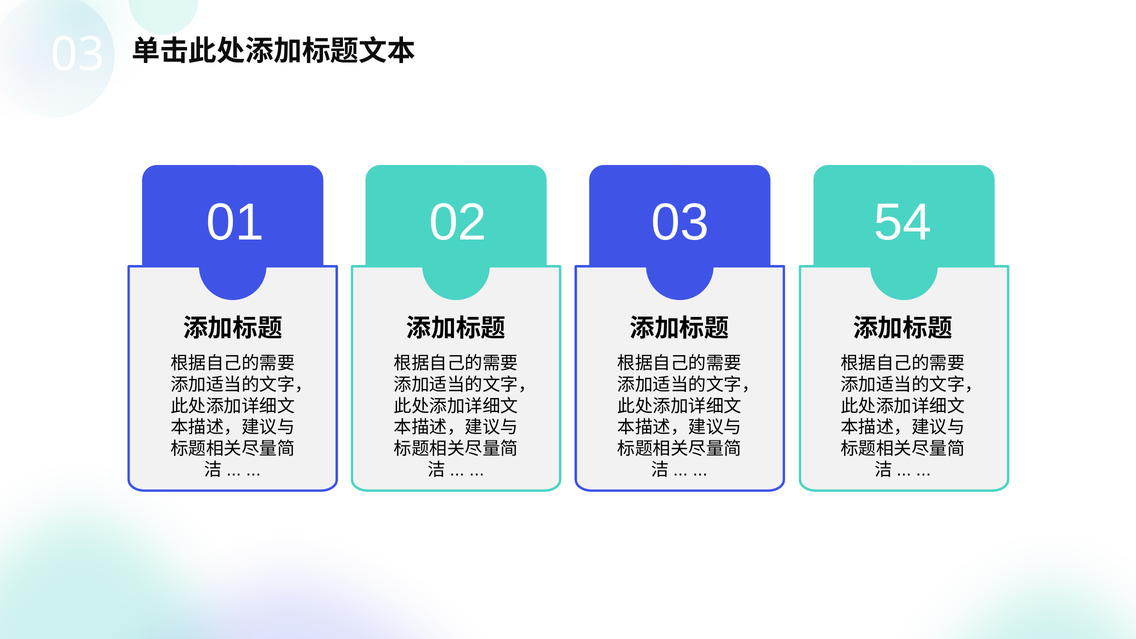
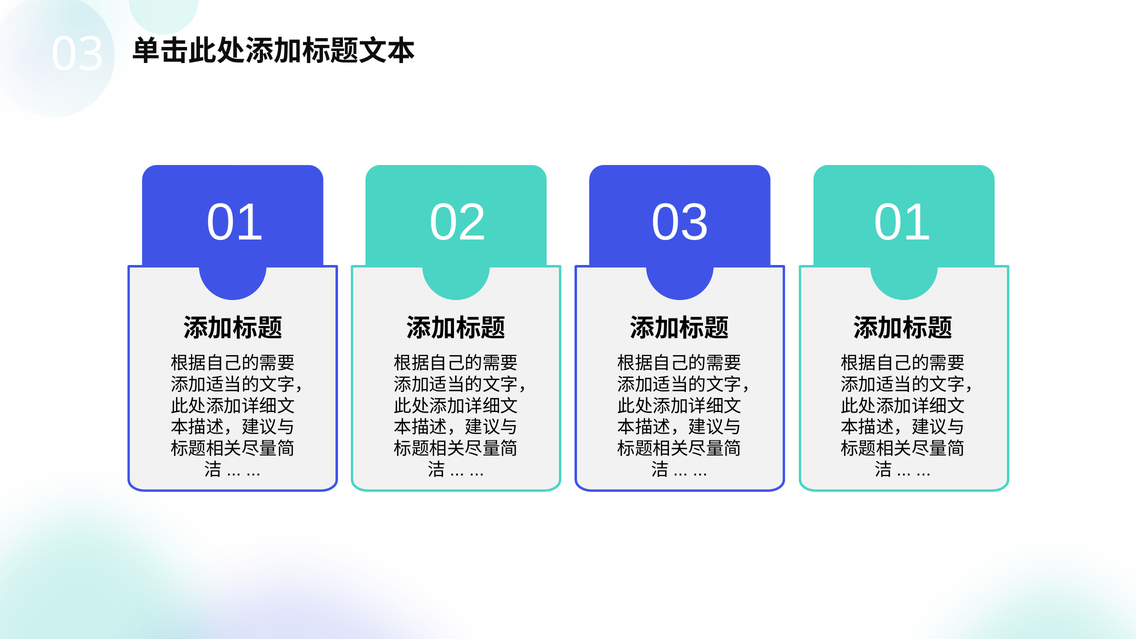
03 54: 54 -> 01
